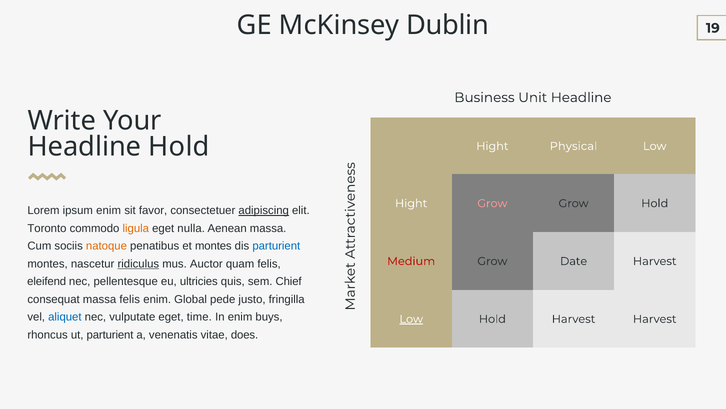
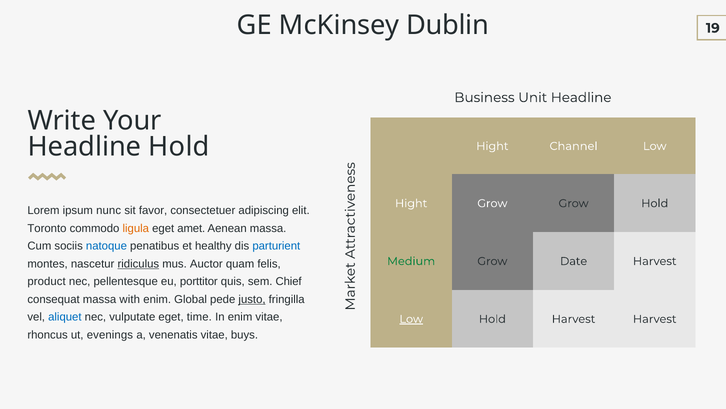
Physical: Physical -> Channel
Grow at (492, 203) colour: pink -> white
ipsum enim: enim -> nunc
adipiscing underline: present -> none
nulla: nulla -> amet
natoque colour: orange -> blue
et montes: montes -> healthy
Medium colour: red -> green
eleifend: eleifend -> product
ultricies: ultricies -> porttitor
massa felis: felis -> with
justo underline: none -> present
enim buys: buys -> vitae
ut parturient: parturient -> evenings
does: does -> buys
